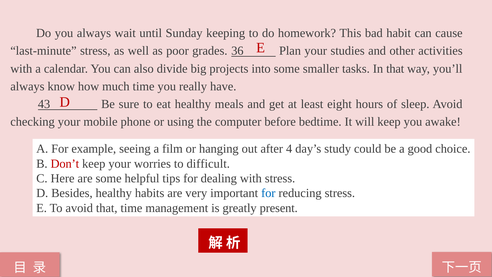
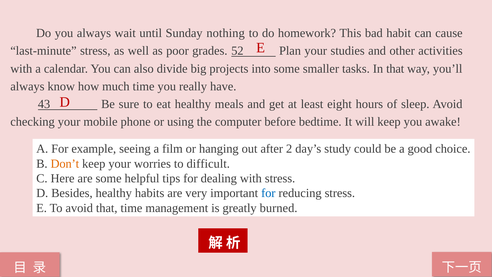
keeping: keeping -> nothing
36: 36 -> 52
4: 4 -> 2
Don’t colour: red -> orange
present: present -> burned
